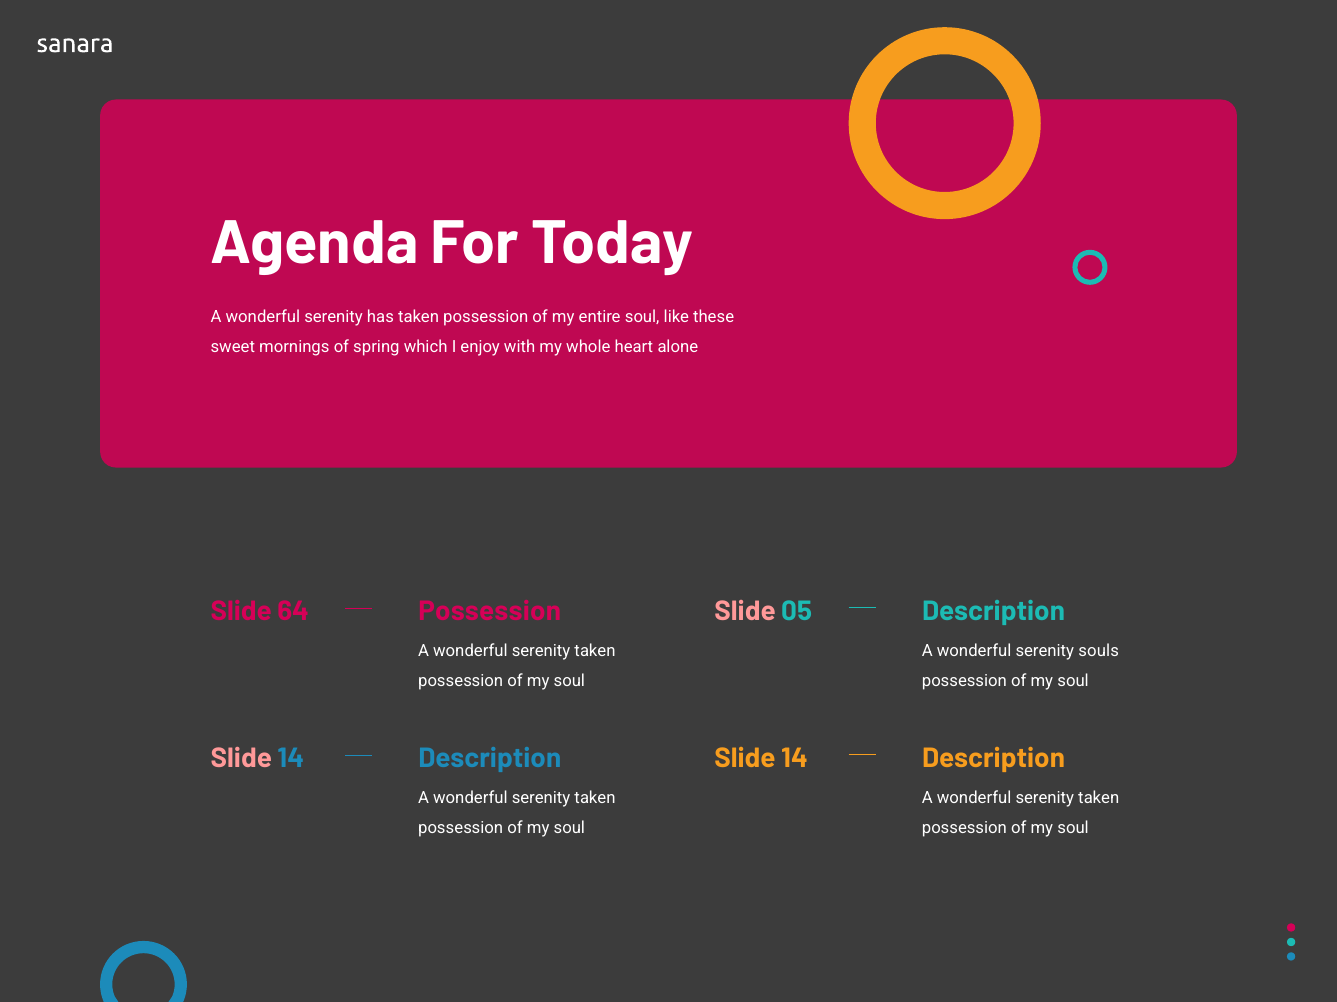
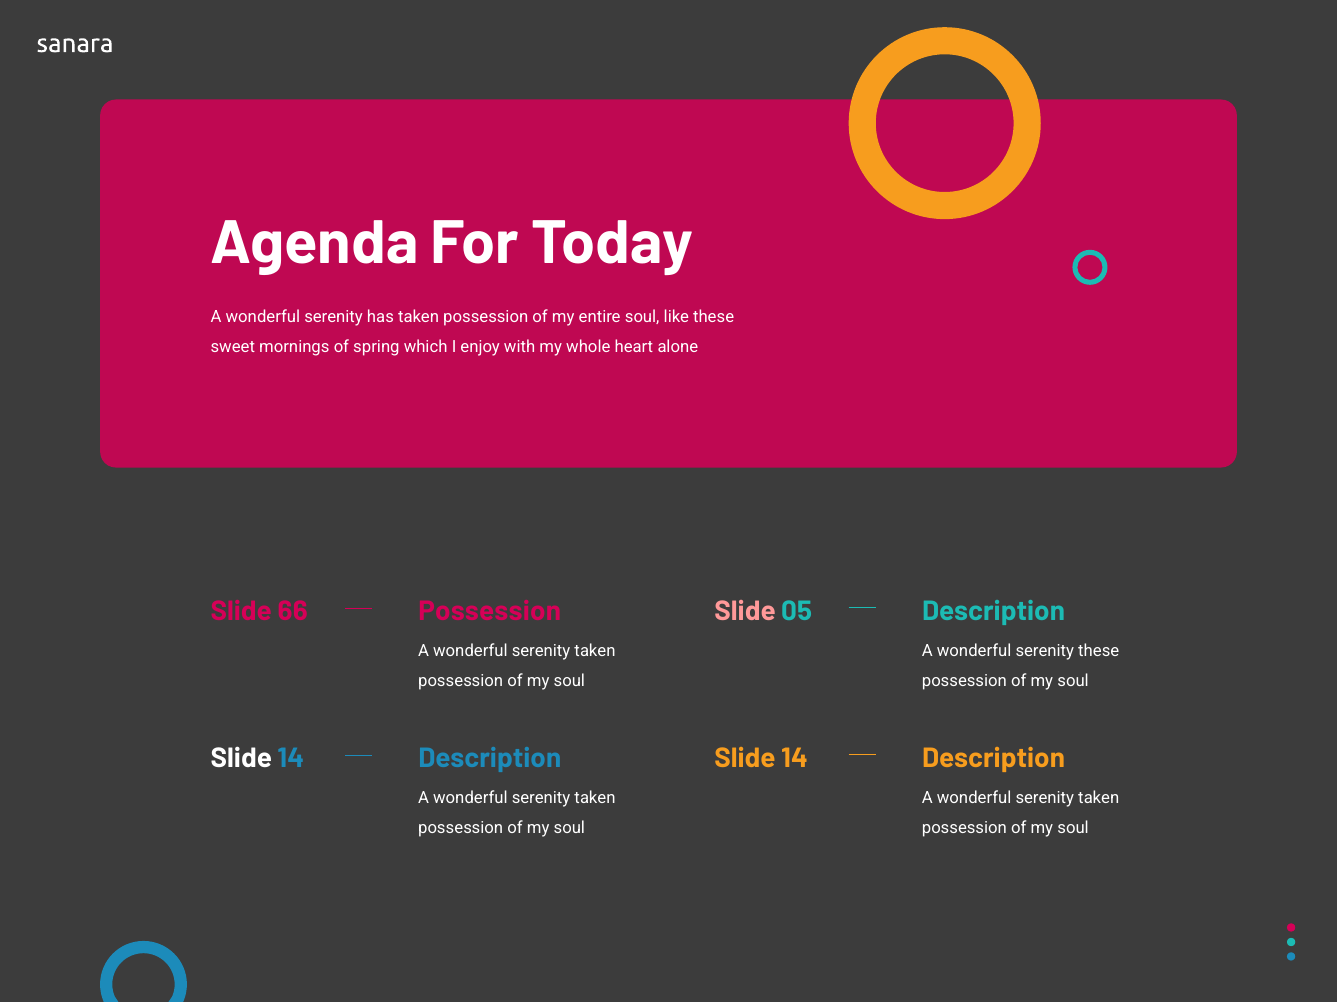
64: 64 -> 66
serenity souls: souls -> these
Slide at (241, 759) colour: pink -> white
